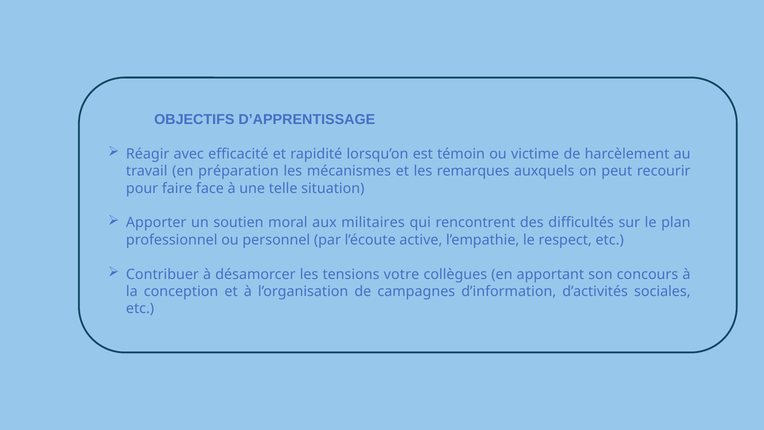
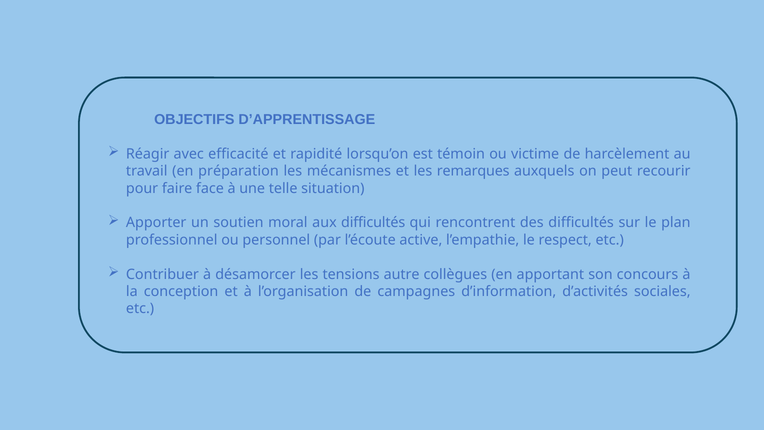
aux militaires: militaires -> difficultés
votre: votre -> autre
